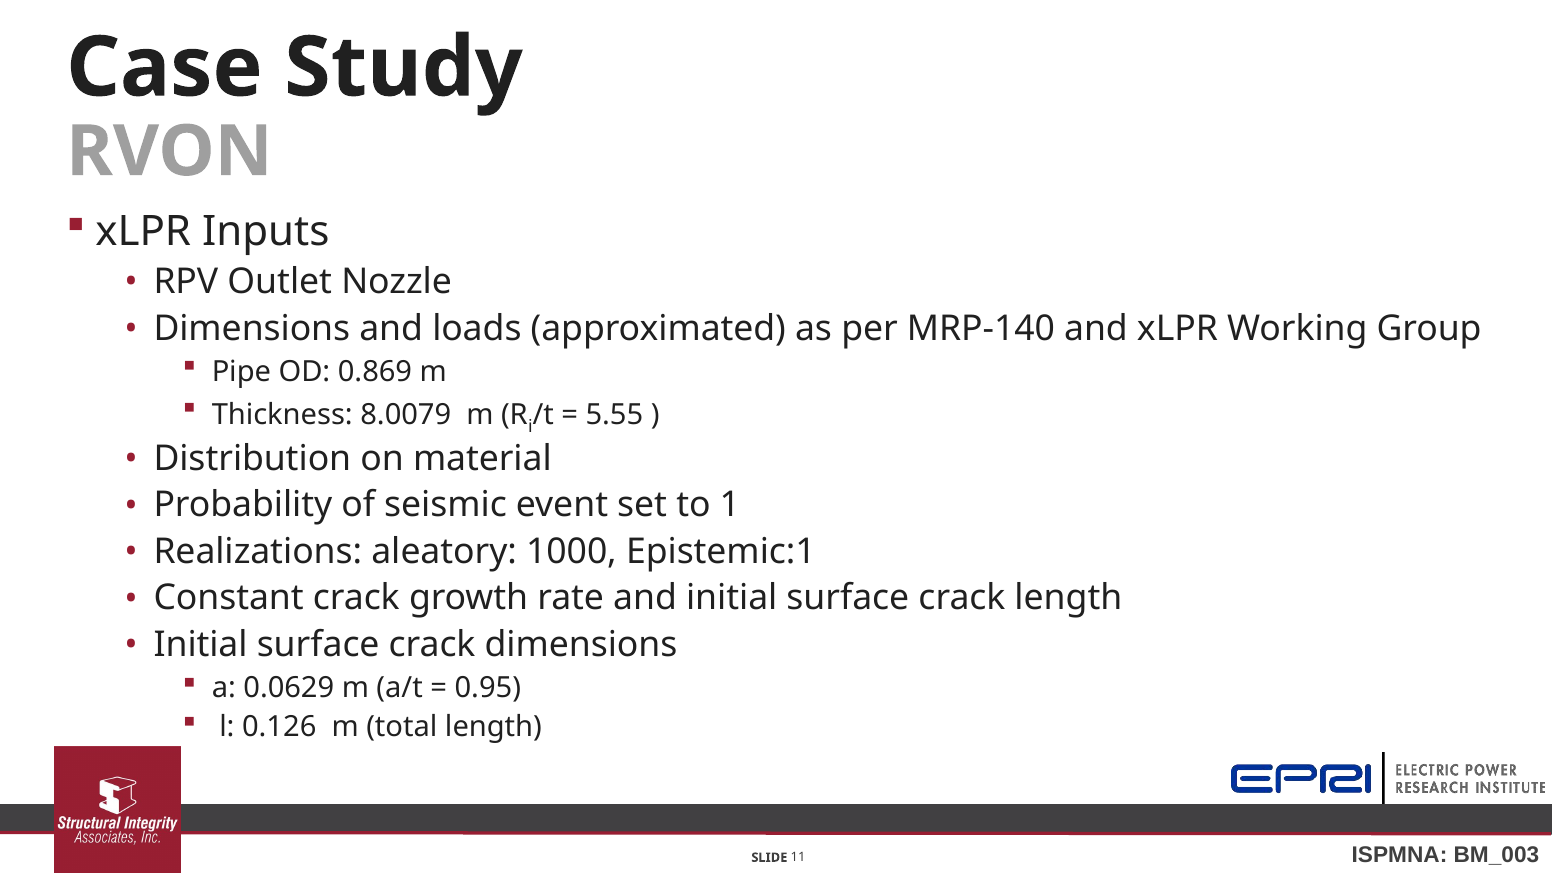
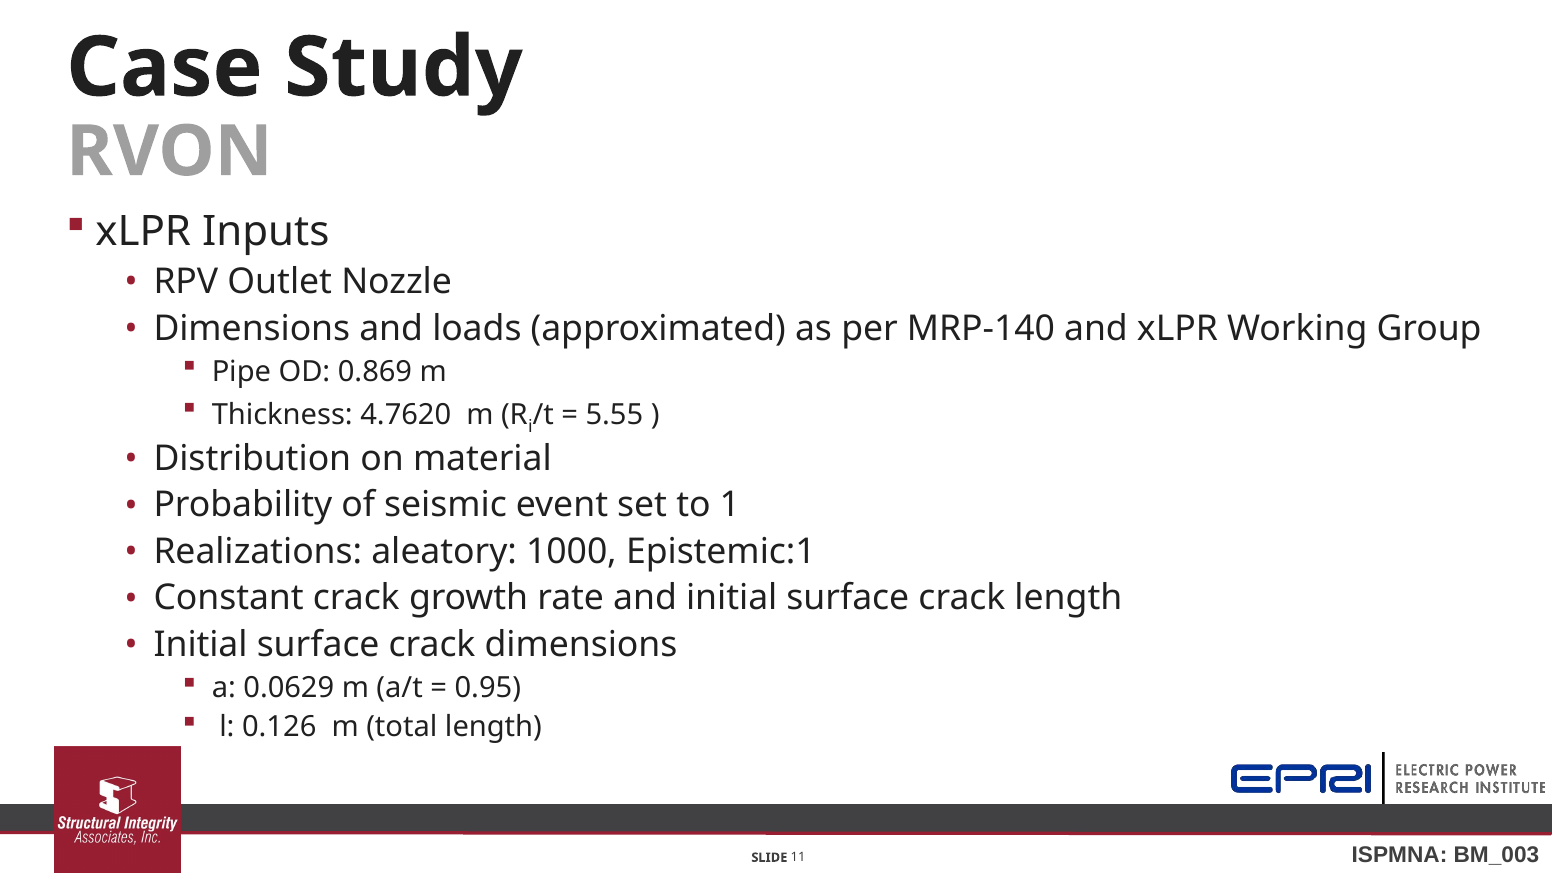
8.0079: 8.0079 -> 4.7620
